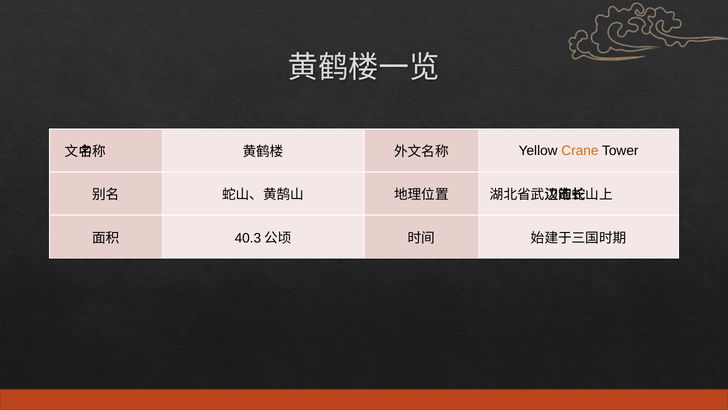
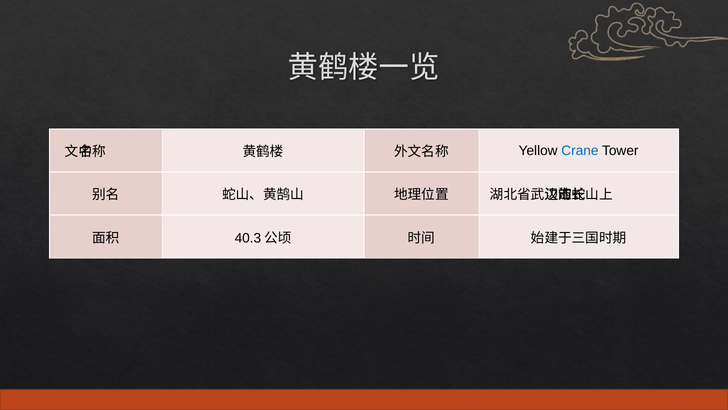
Crane colour: orange -> blue
